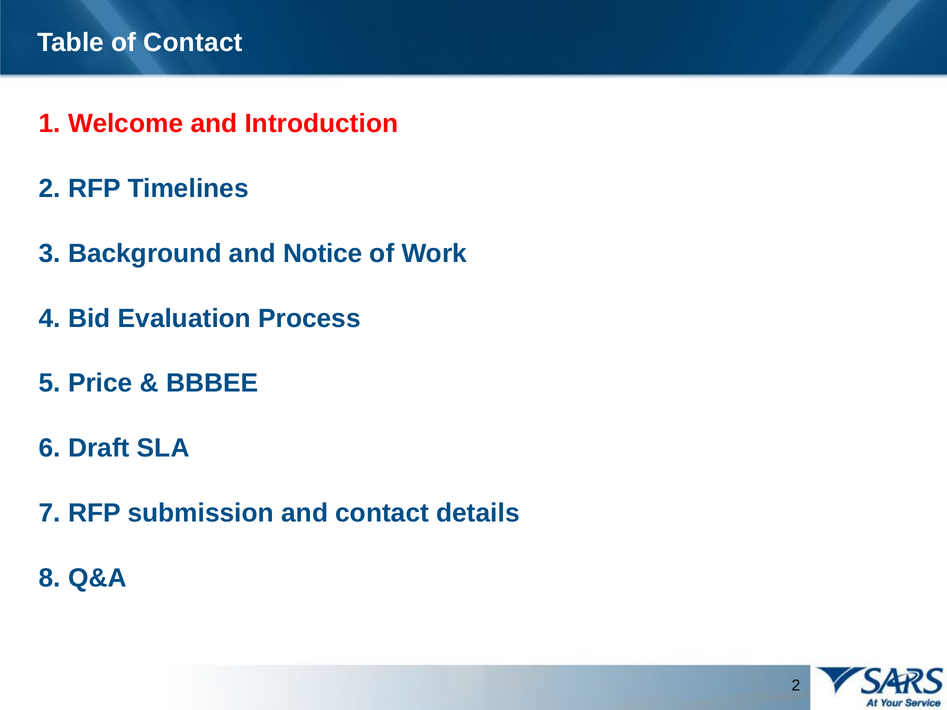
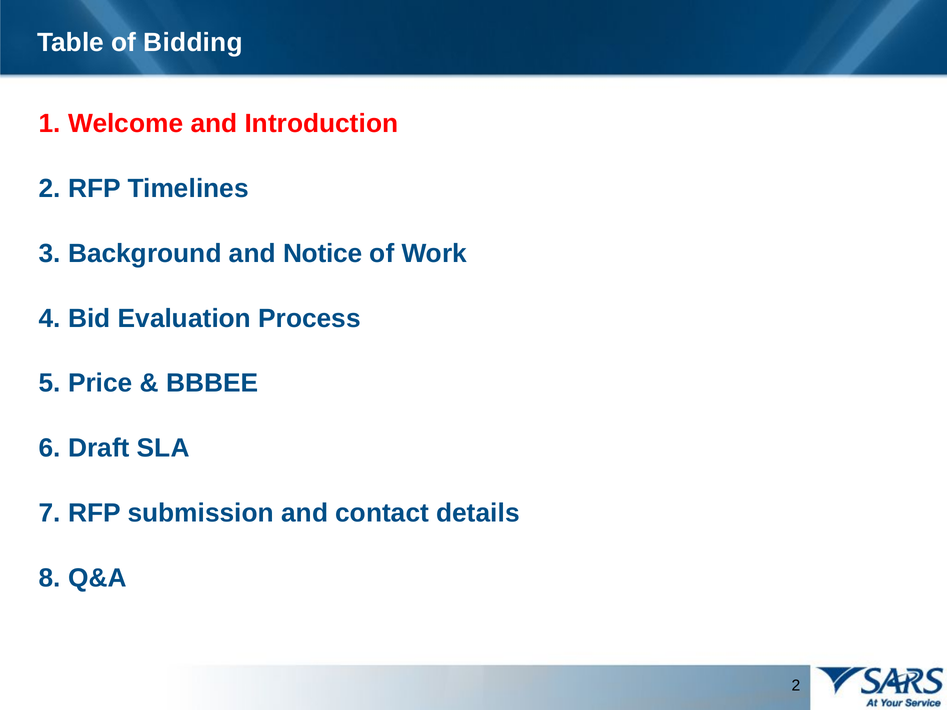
of Contact: Contact -> Bidding
